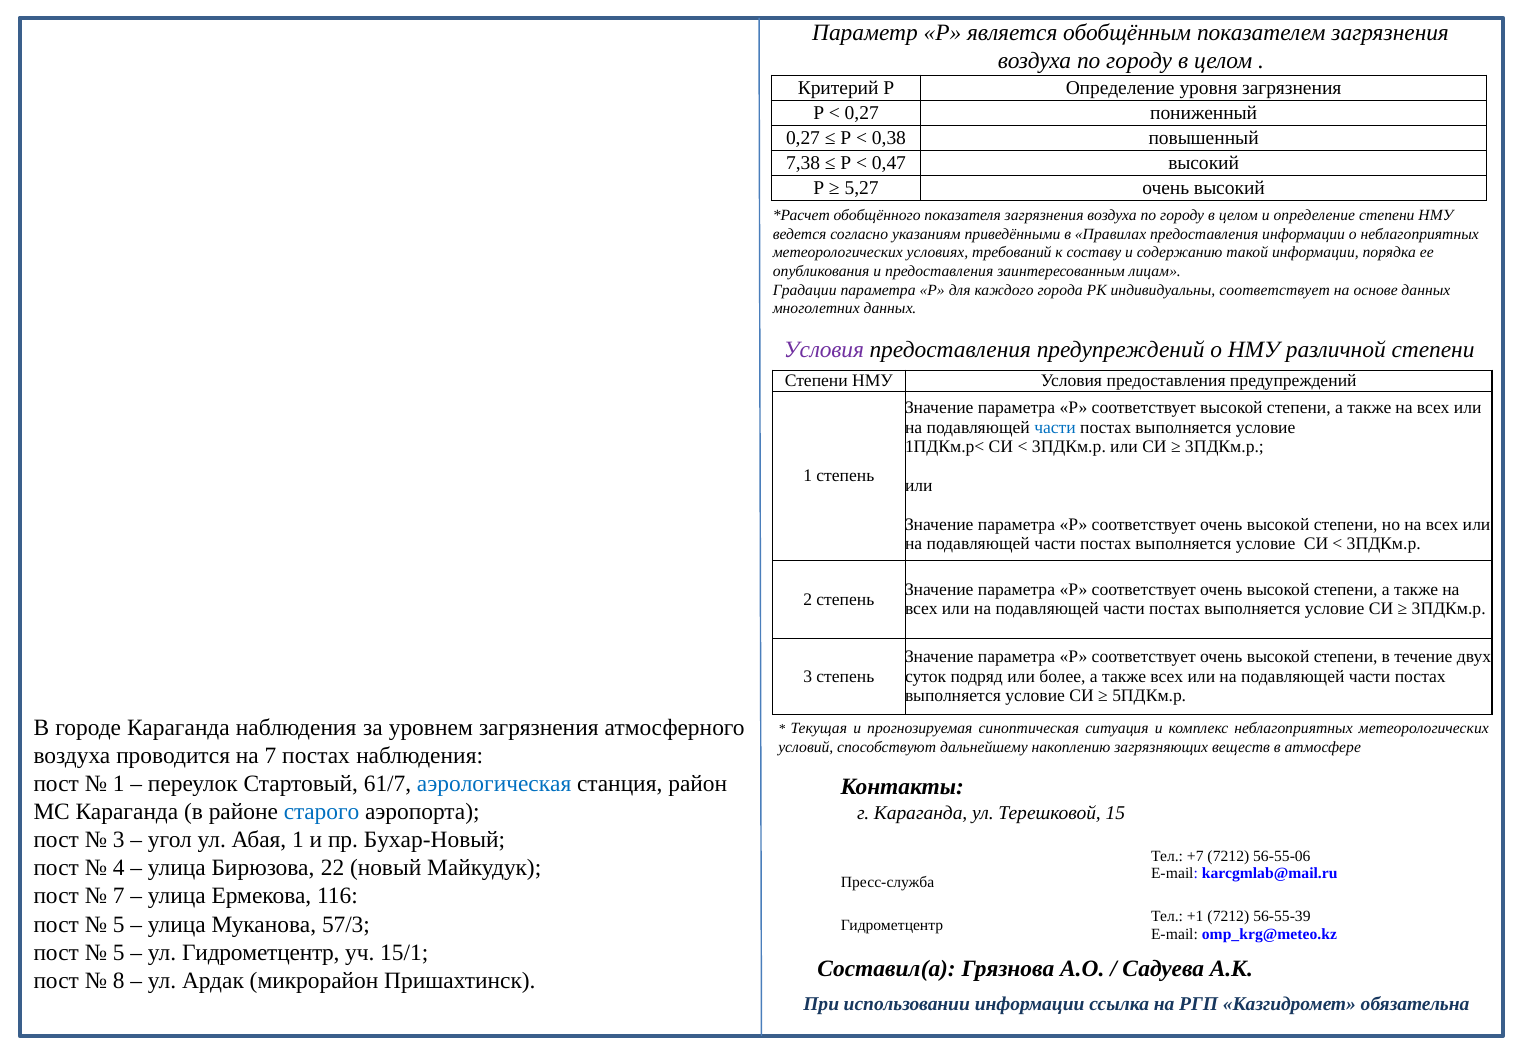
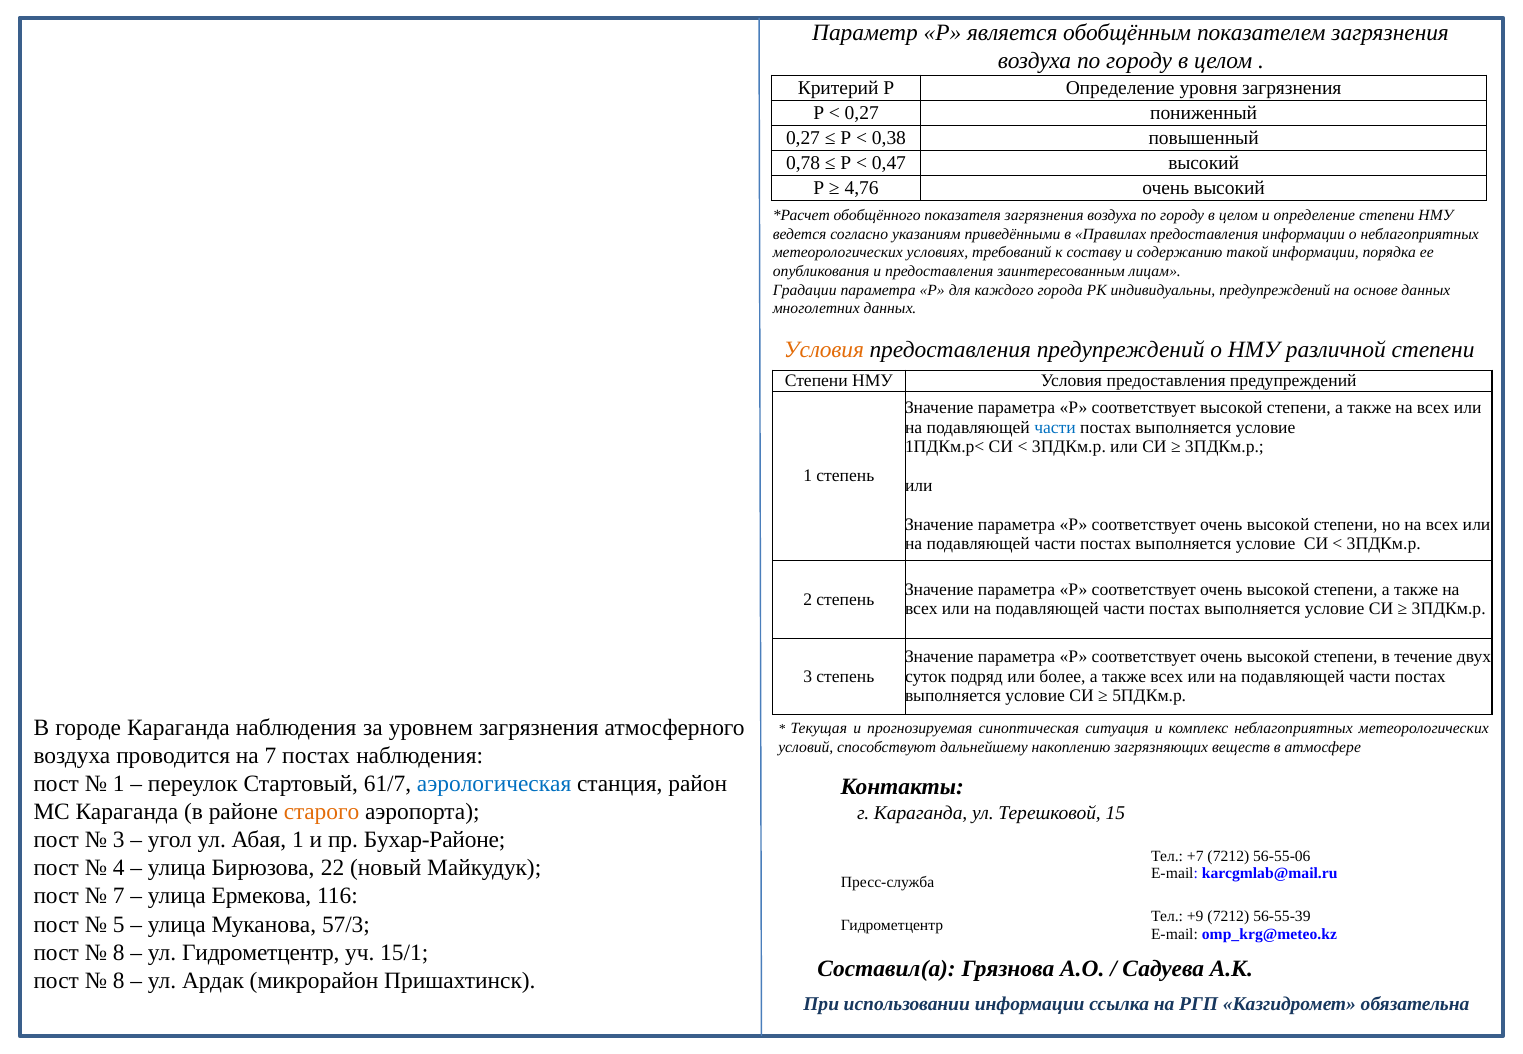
7,38: 7,38 -> 0,78
5,27: 5,27 -> 4,76
индивидуальны соответствует: соответствует -> предупреждений
Условия at (824, 350) colour: purple -> orange
старого colour: blue -> orange
Бухар-Новый: Бухар-Новый -> Бухар-Районе
+1: +1 -> +9
5 at (119, 953): 5 -> 8
